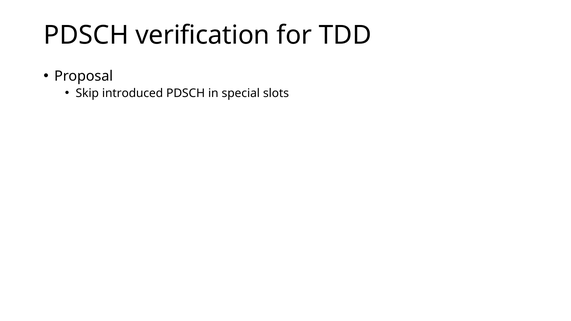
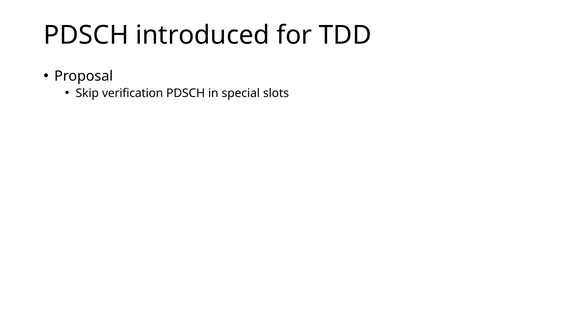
verification: verification -> introduced
introduced: introduced -> verification
